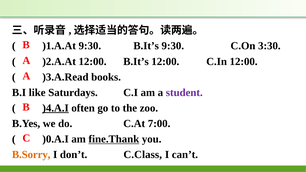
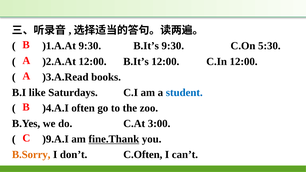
3:30: 3:30 -> 5:30
student colour: purple -> blue
)4.A.I underline: present -> none
7:00: 7:00 -> 3:00
)0.A.I: )0.A.I -> )9.A.I
C.Class: C.Class -> C.Often
